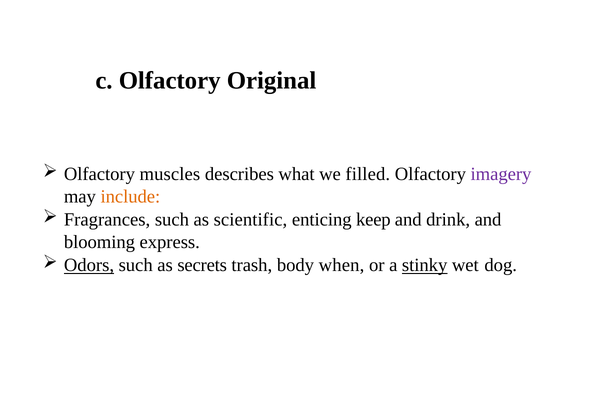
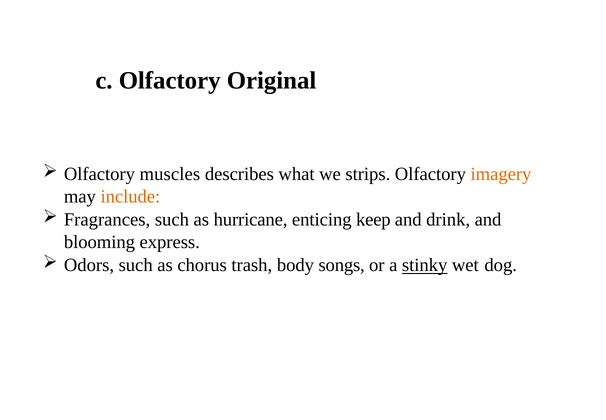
filled: filled -> strips
imagery colour: purple -> orange
scientific: scientific -> hurricane
Odors underline: present -> none
secrets: secrets -> chorus
when: when -> songs
